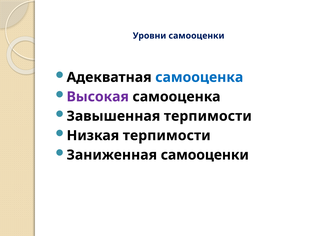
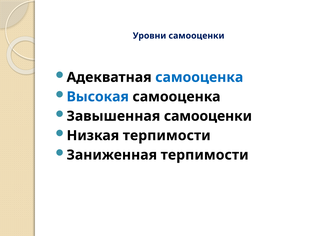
Высокая colour: purple -> blue
Завышенная терпимости: терпимости -> самооценки
Заниженная самооценки: самооценки -> терпимости
